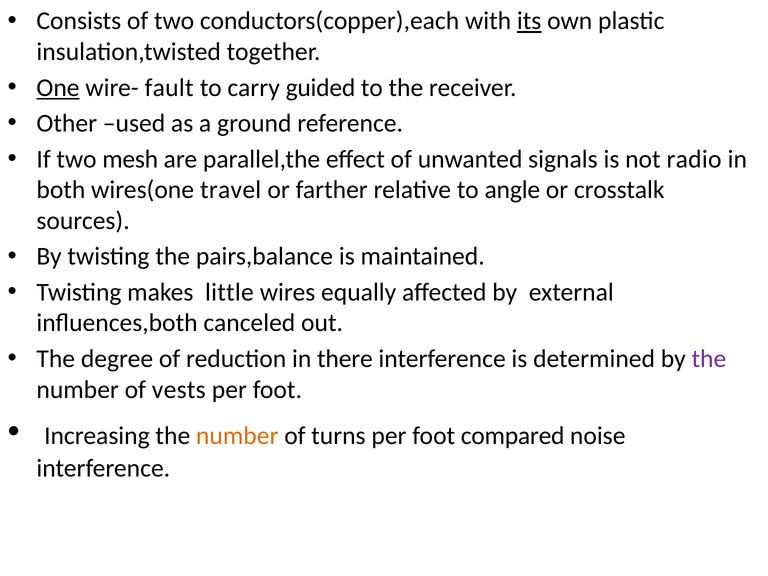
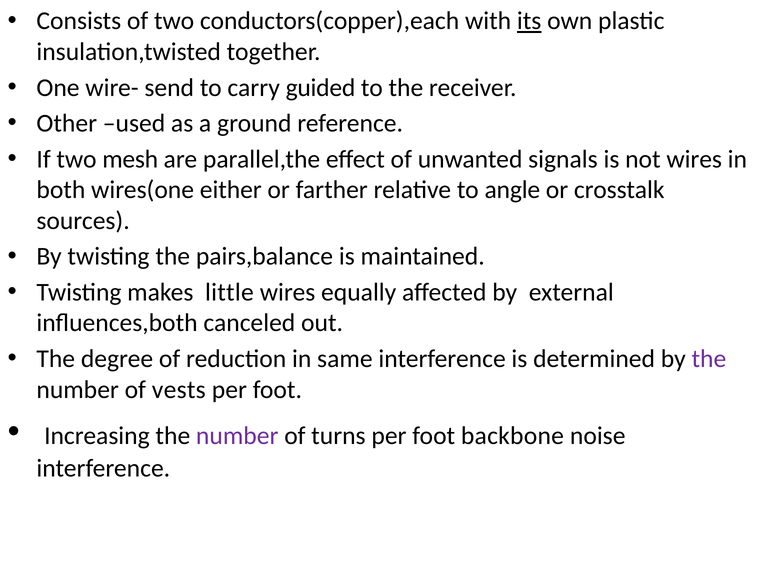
One underline: present -> none
fault: fault -> send
not radio: radio -> wires
travel: travel -> either
there: there -> same
number at (237, 436) colour: orange -> purple
compared: compared -> backbone
